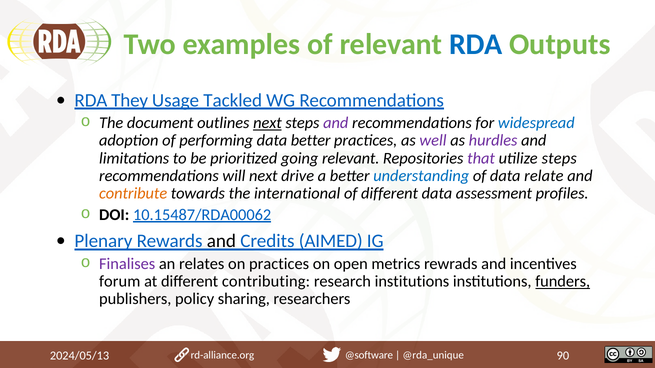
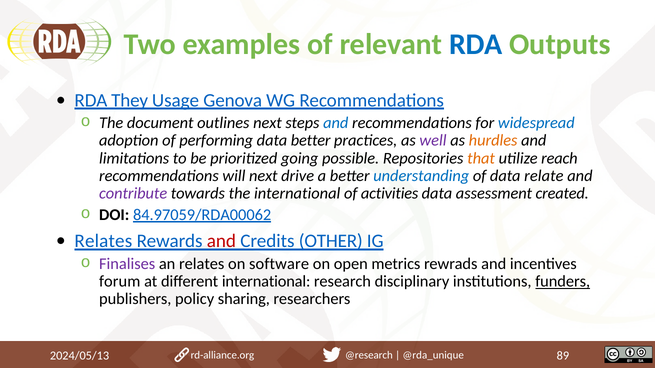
Tackled: Tackled -> Genova
next at (268, 123) underline: present -> none
and at (336, 123) colour: purple -> blue
hurdles colour: purple -> orange
going relevant: relevant -> possible
that colour: purple -> orange
utilize steps: steps -> reach
contribute colour: orange -> purple
of different: different -> activities
profiles: profiles -> created
10.15487/RDA00062: 10.15487/RDA00062 -> 84.97059/RDA00062
Plenary at (103, 241): Plenary -> Relates
and at (221, 241) colour: black -> red
AIMED: AIMED -> OTHER
on practices: practices -> software
different contributing: contributing -> international
research institutions: institutions -> disciplinary
90: 90 -> 89
@software: @software -> @research
